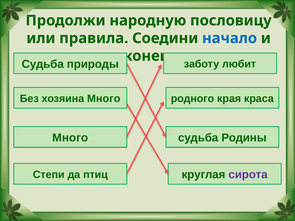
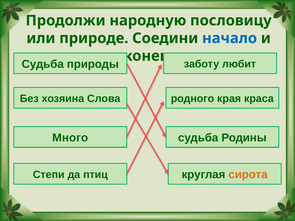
правила: правила -> природе
хозяина Много: Много -> Слова
сирота colour: purple -> orange
